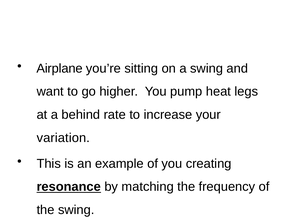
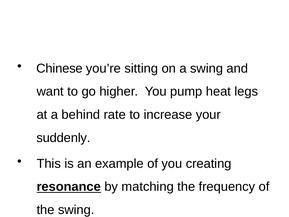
Airplane: Airplane -> Chinese
variation: variation -> suddenly
